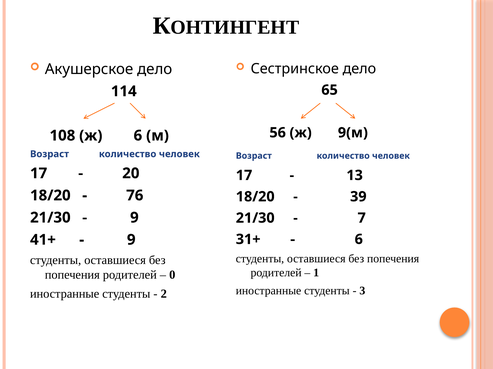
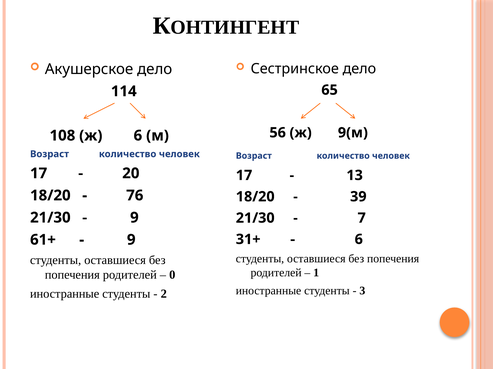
41+: 41+ -> 61+
